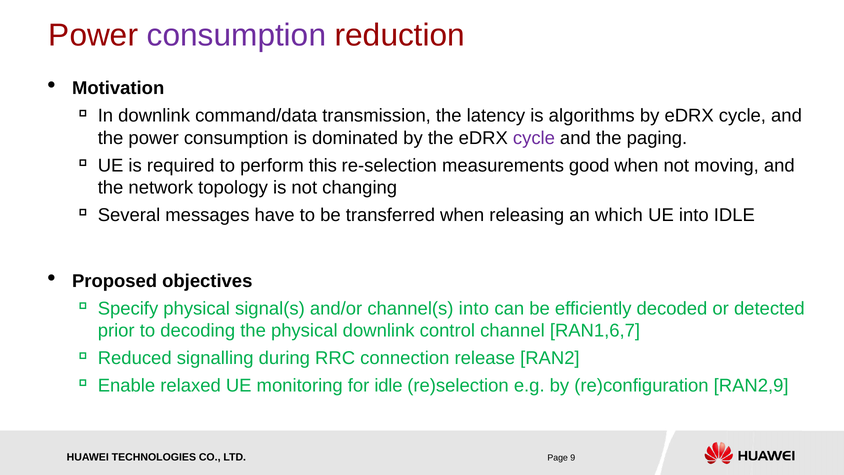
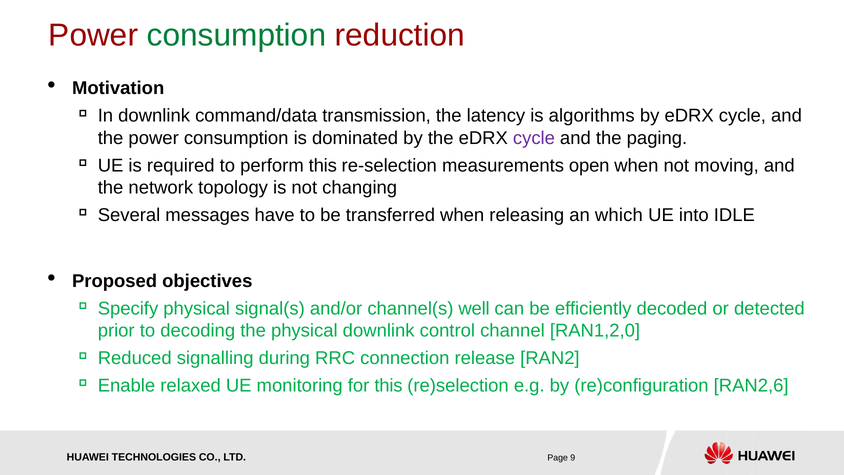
consumption at (236, 35) colour: purple -> green
good: good -> open
channel(s into: into -> well
RAN1,6,7: RAN1,6,7 -> RAN1,2,0
for idle: idle -> this
RAN2,9: RAN2,9 -> RAN2,6
